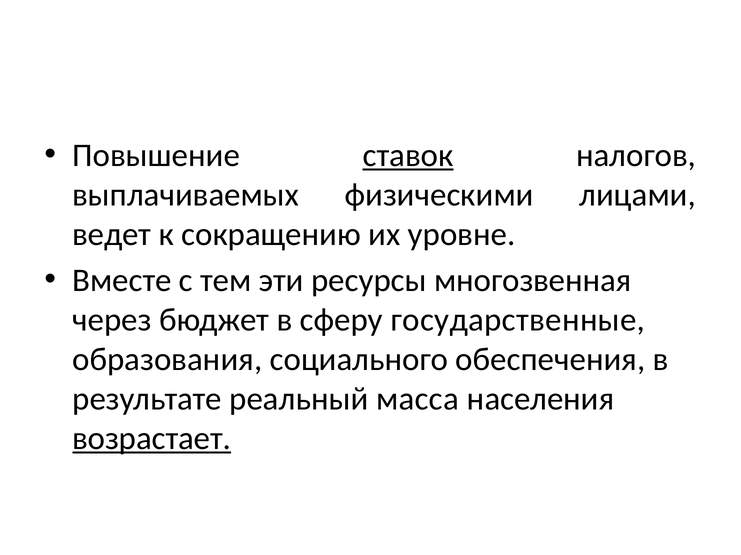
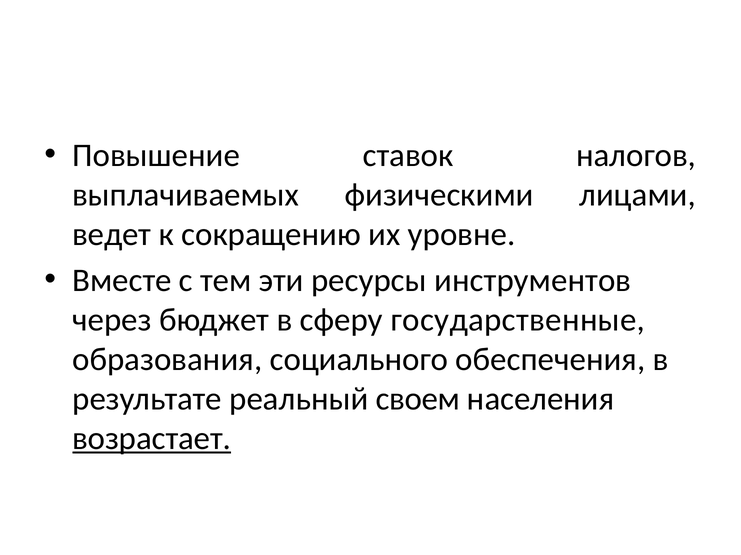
ставок underline: present -> none
многозвенная: многозвенная -> инструментов
масса: масса -> своем
